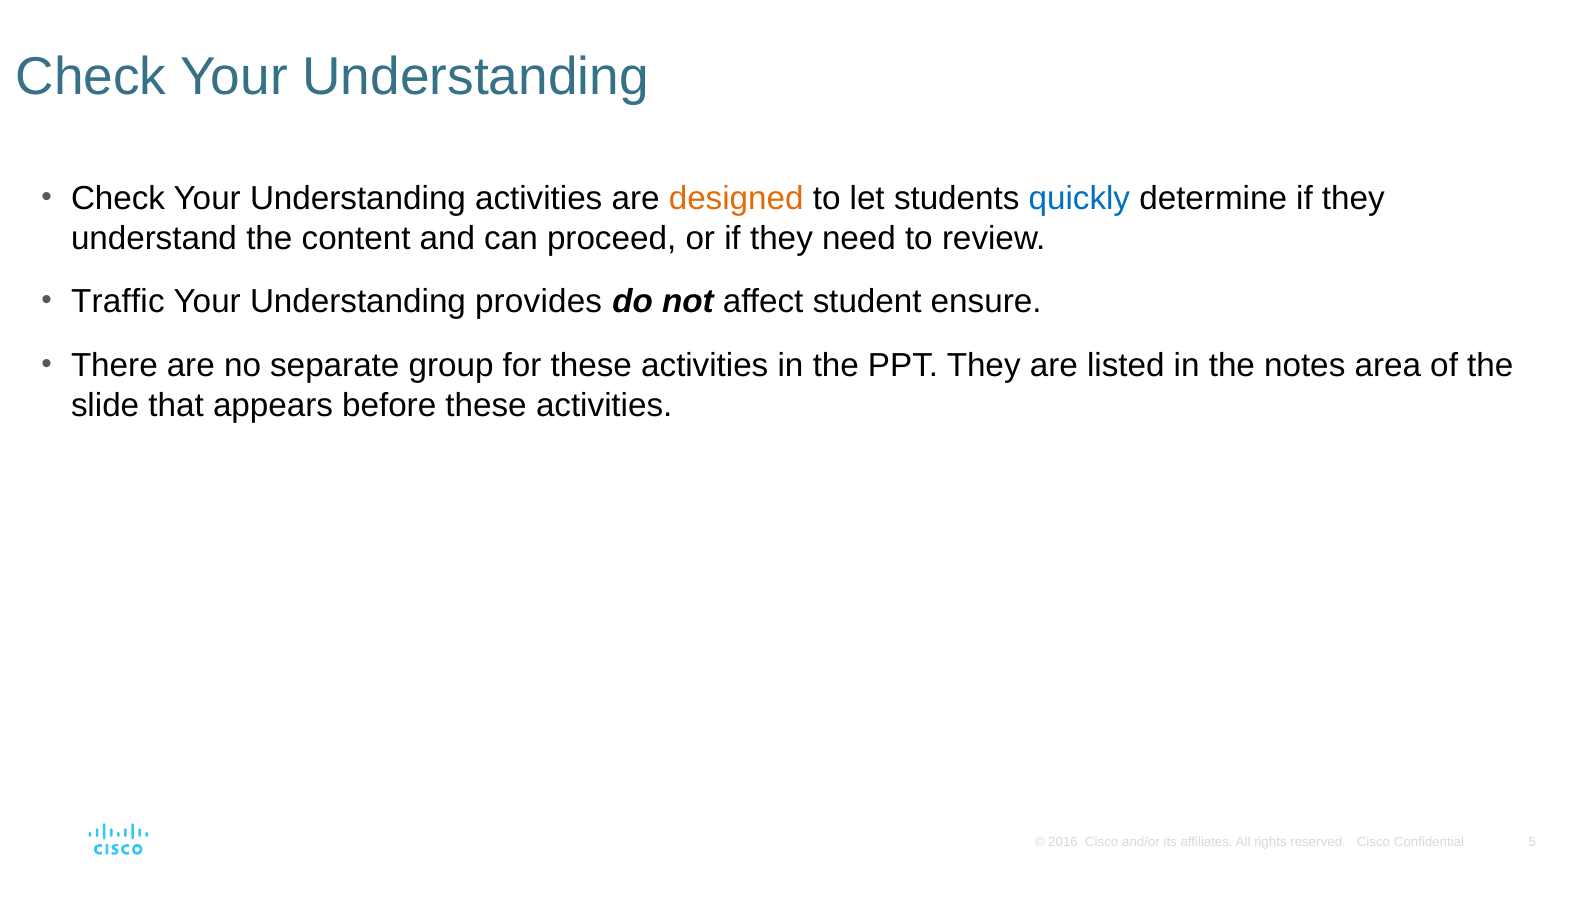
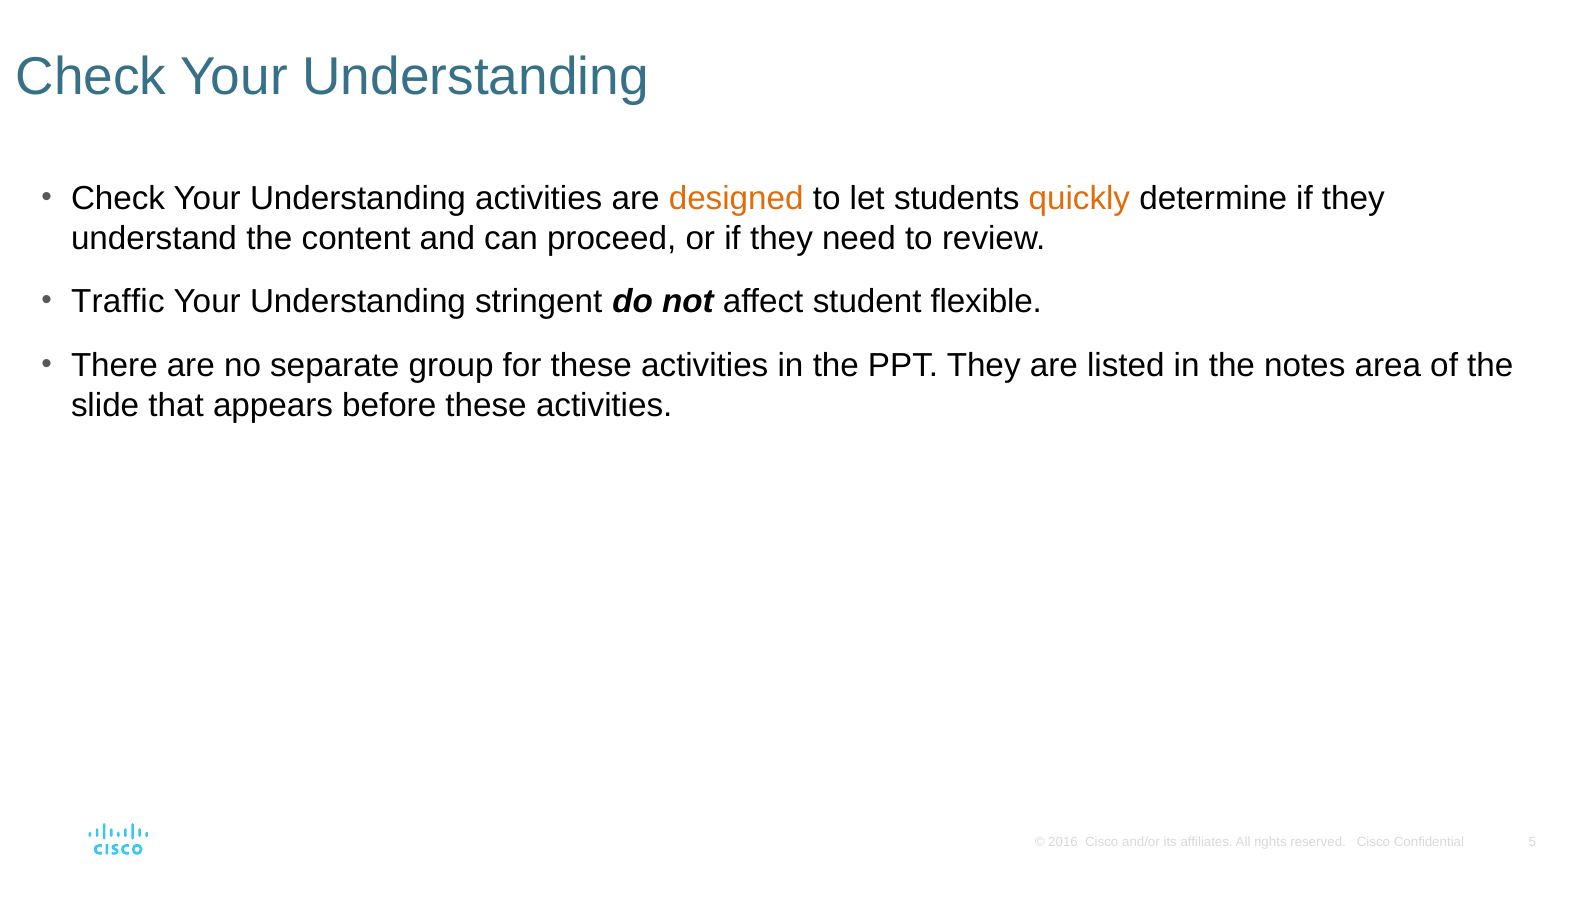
quickly colour: blue -> orange
provides: provides -> stringent
ensure: ensure -> flexible
